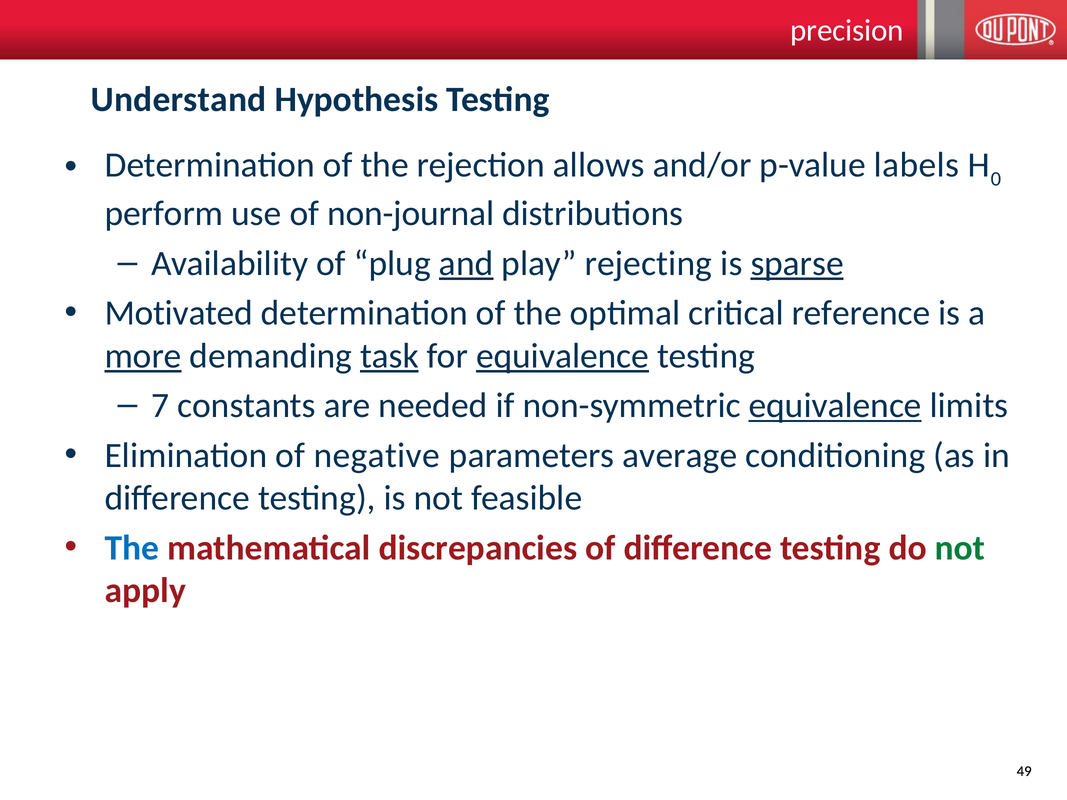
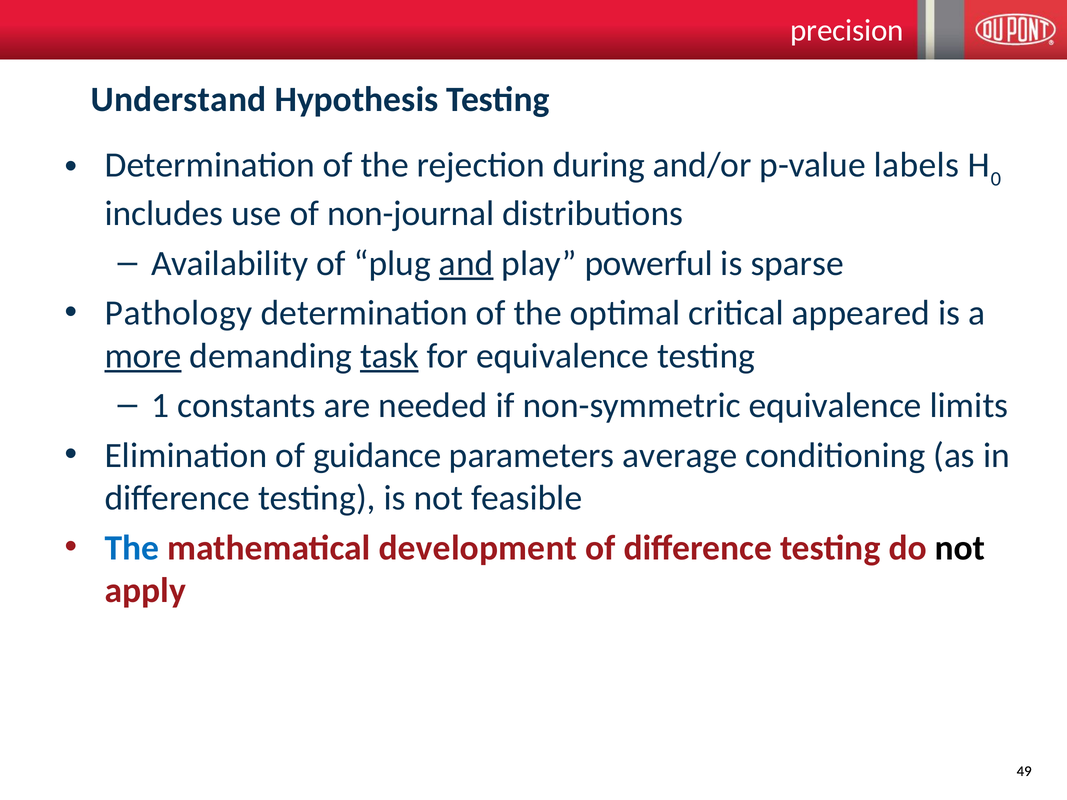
allows: allows -> during
perform: perform -> includes
rejecting: rejecting -> powerful
sparse underline: present -> none
Motivated: Motivated -> Pathology
reference: reference -> appeared
equivalence at (563, 356) underline: present -> none
7: 7 -> 1
equivalence at (835, 406) underline: present -> none
negative: negative -> guidance
discrepancies: discrepancies -> development
not at (960, 548) colour: green -> black
